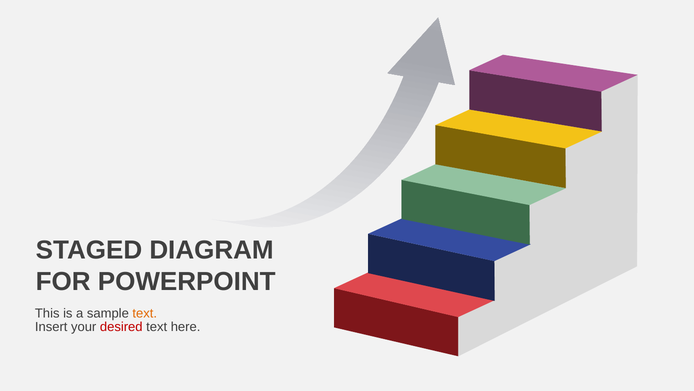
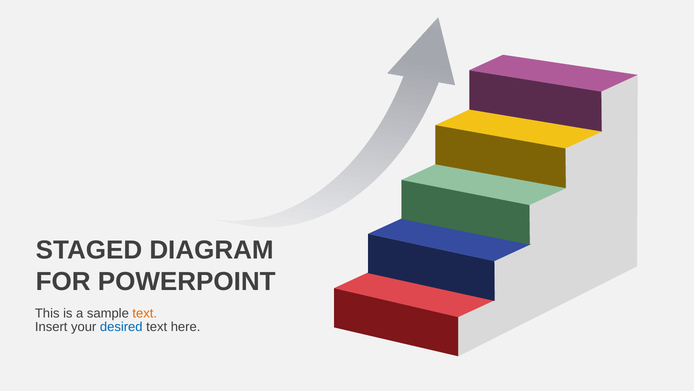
desired colour: red -> blue
